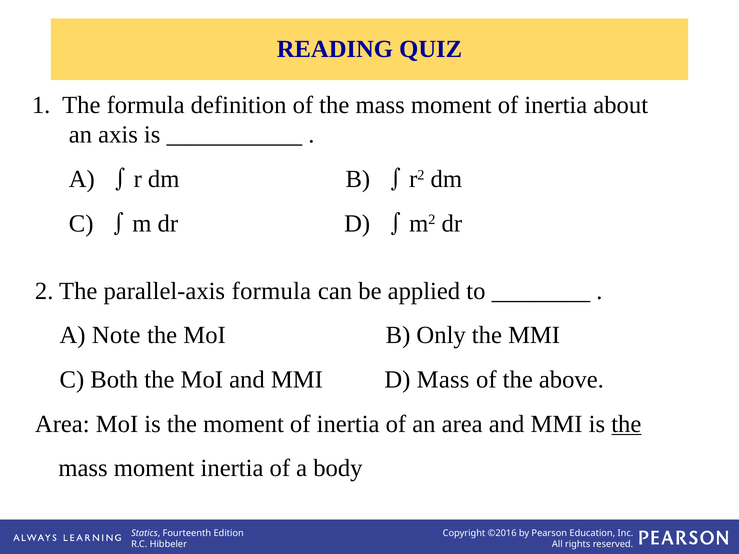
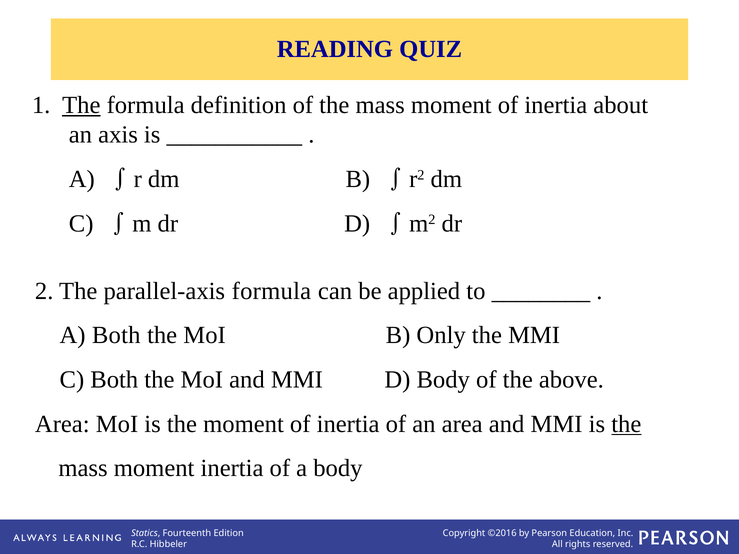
The at (81, 105) underline: none -> present
A Note: Note -> Both
D Mass: Mass -> Body
